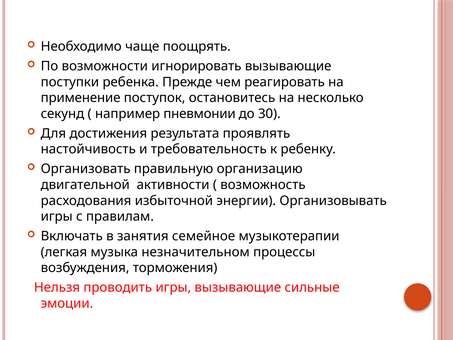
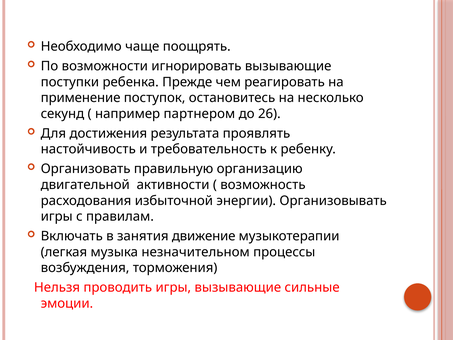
пневмонии: пневмонии -> партнером
30: 30 -> 26
семейное: семейное -> движение
